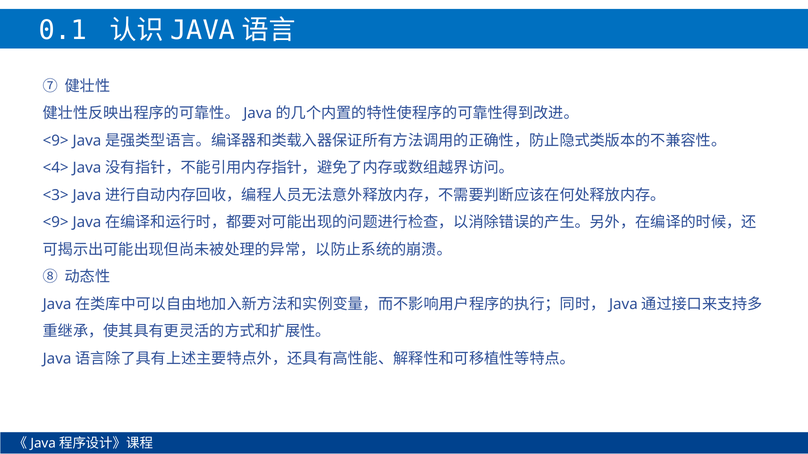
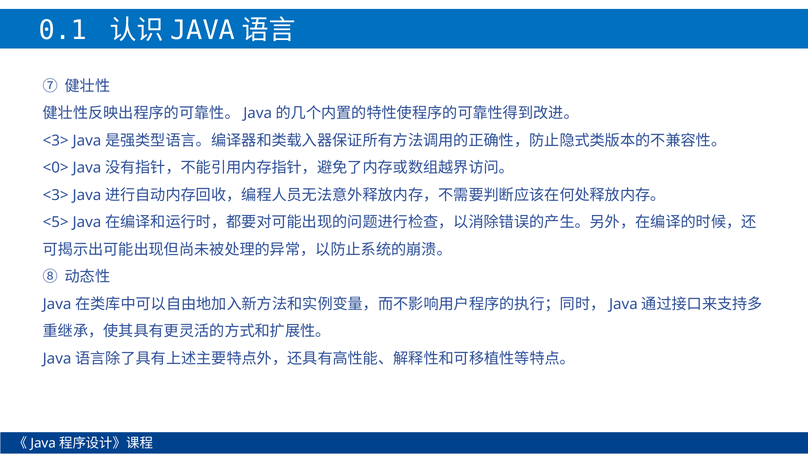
<9> at (56, 141): <9> -> <3>
<4>: <4> -> <0>
<9> at (56, 223): <9> -> <5>
